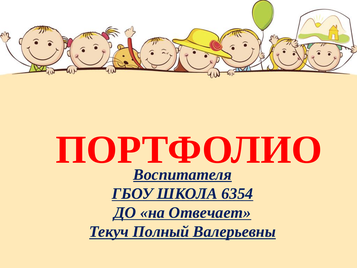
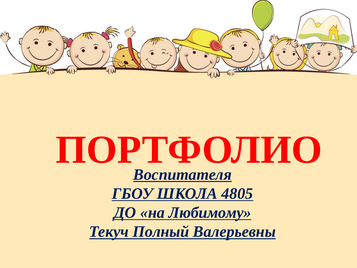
6354: 6354 -> 4805
Отвечает: Отвечает -> Любимому
